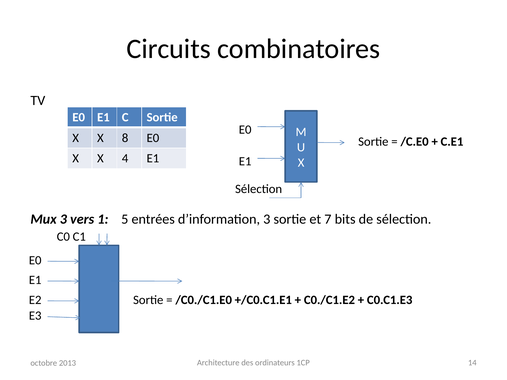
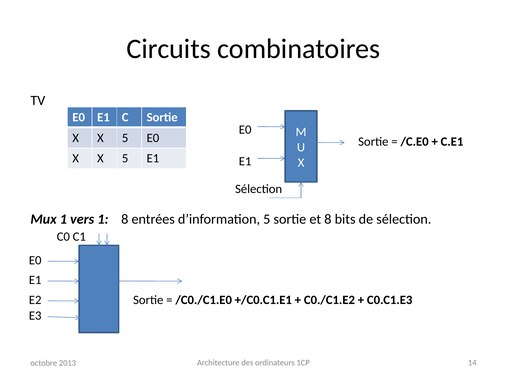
8 at (125, 138): 8 -> 5
4 at (125, 158): 4 -> 5
Mux 3: 3 -> 1
1 5: 5 -> 8
d’information 3: 3 -> 5
et 7: 7 -> 8
